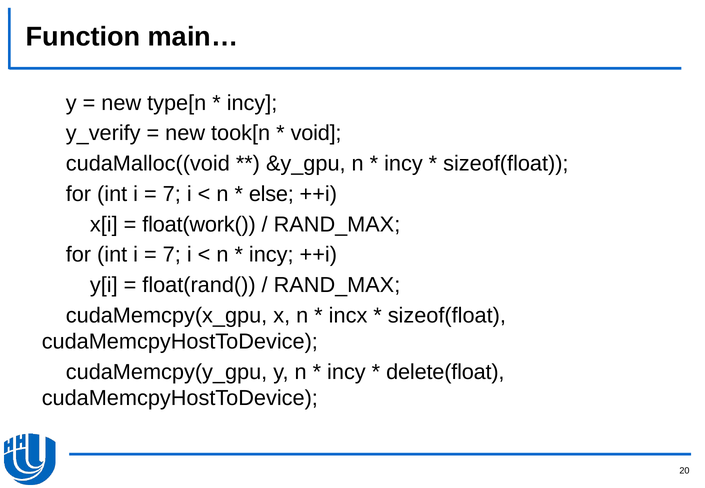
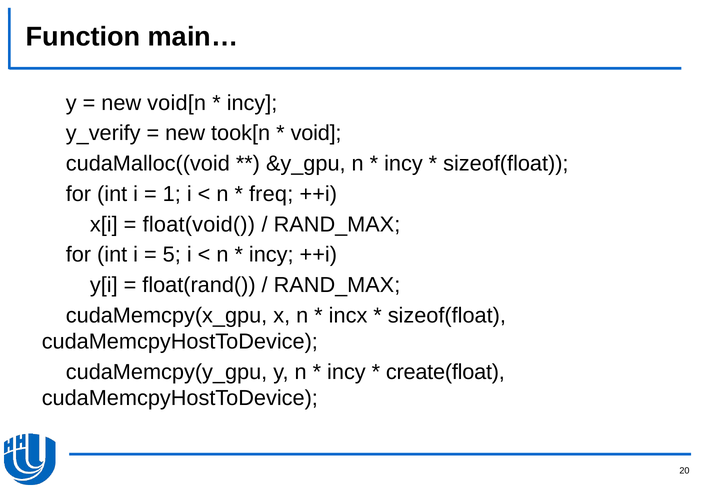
type[n: type[n -> void[n
7 at (172, 194): 7 -> 1
else: else -> freq
float(work(: float(work( -> float(void(
7 at (172, 255): 7 -> 5
delete(float: delete(float -> create(float
